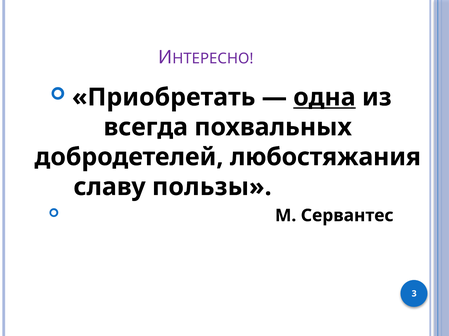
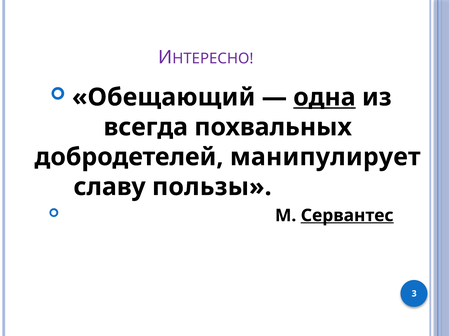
Приобретать: Приобретать -> Обещающий
любостяжания: любостяжания -> манипулирует
Сервантес underline: none -> present
